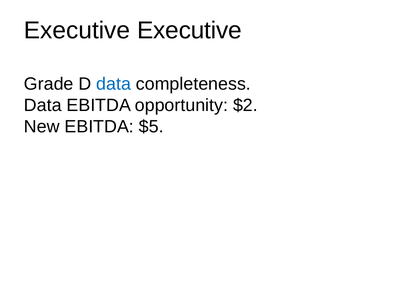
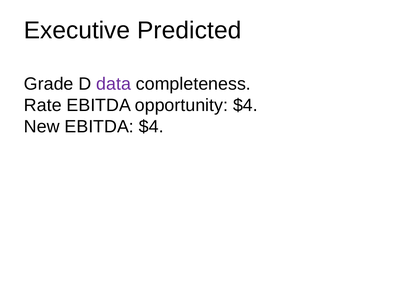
Executive Executive: Executive -> Predicted
data at (114, 84) colour: blue -> purple
Data at (43, 105): Data -> Rate
opportunity $2: $2 -> $4
EBITDA $5: $5 -> $4
